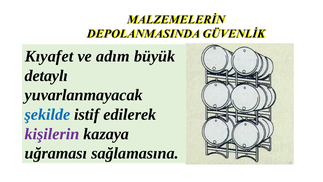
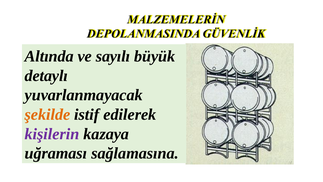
Kıyafet: Kıyafet -> Altında
adım: adım -> sayılı
şekilde colour: blue -> orange
